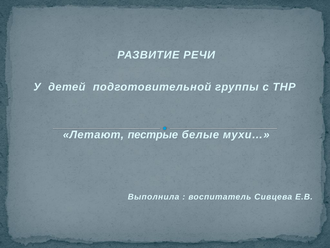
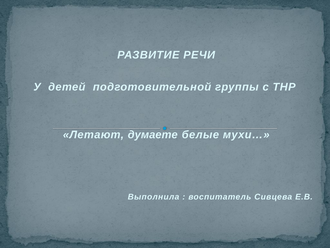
пестрые: пестрые -> думаете
